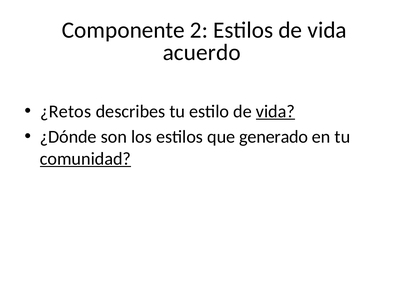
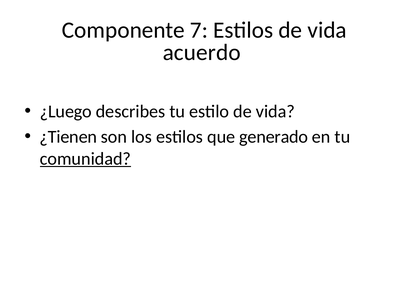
2: 2 -> 7
¿Retos: ¿Retos -> ¿Luego
vida at (275, 111) underline: present -> none
¿Dónde: ¿Dónde -> ¿Tienen
